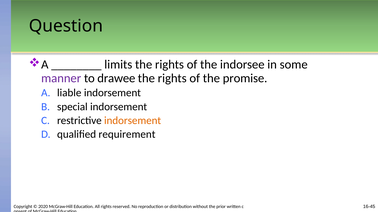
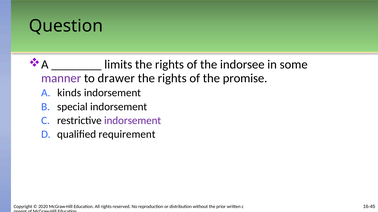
drawee: drawee -> drawer
liable: liable -> kinds
indorsement at (133, 121) colour: orange -> purple
